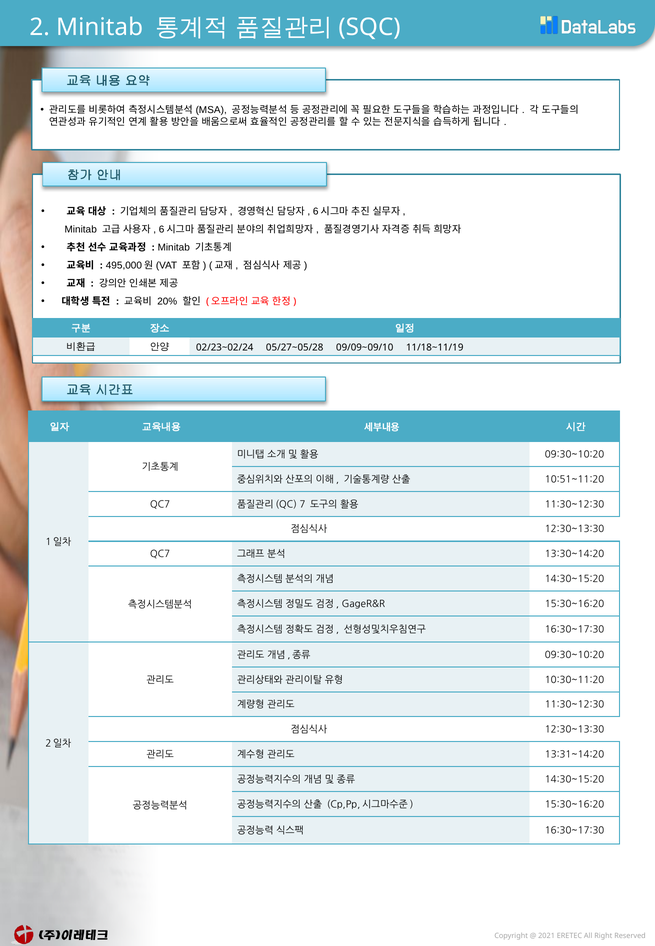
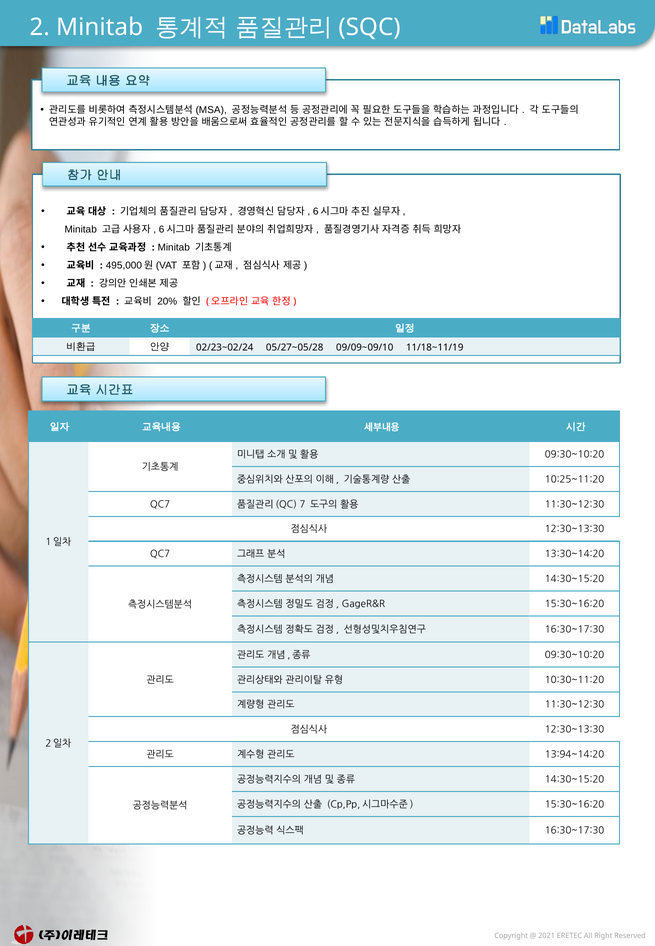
10:51~11:20: 10:51~11:20 -> 10:25~11:20
13:31~14:20: 13:31~14:20 -> 13:94~14:20
